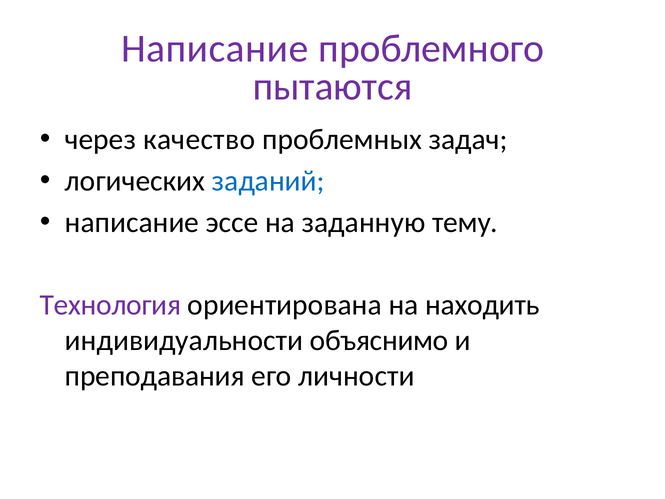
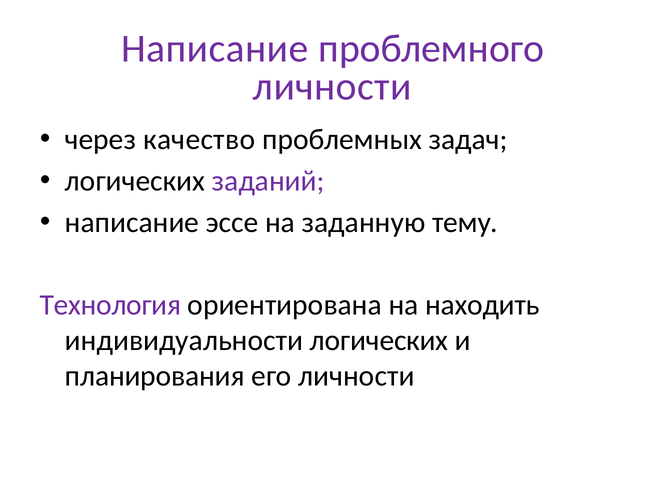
пытаются at (333, 87): пытаются -> личности
заданий colour: blue -> purple
индивидуальности объяснимо: объяснимо -> логических
преподавания: преподавания -> планирования
